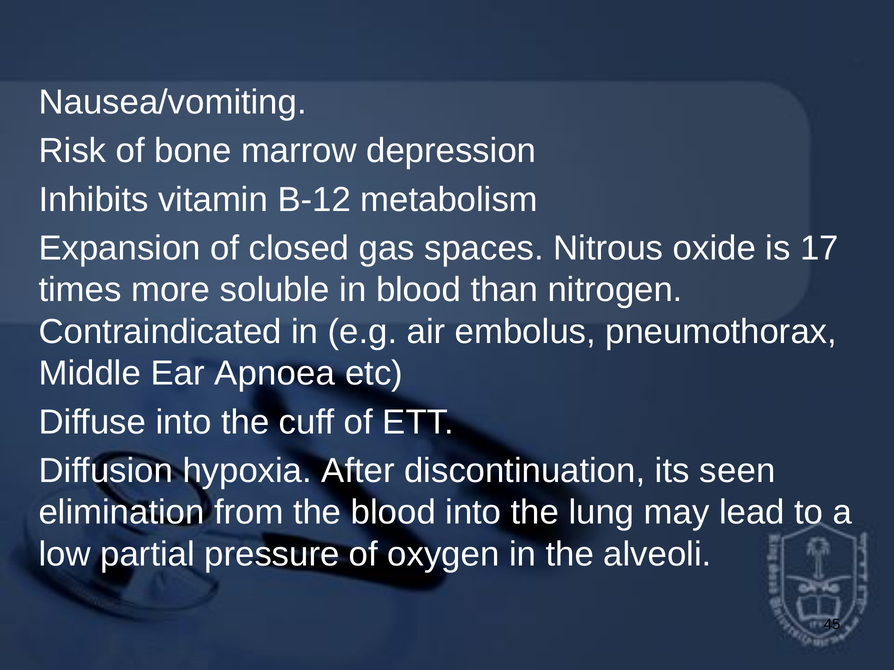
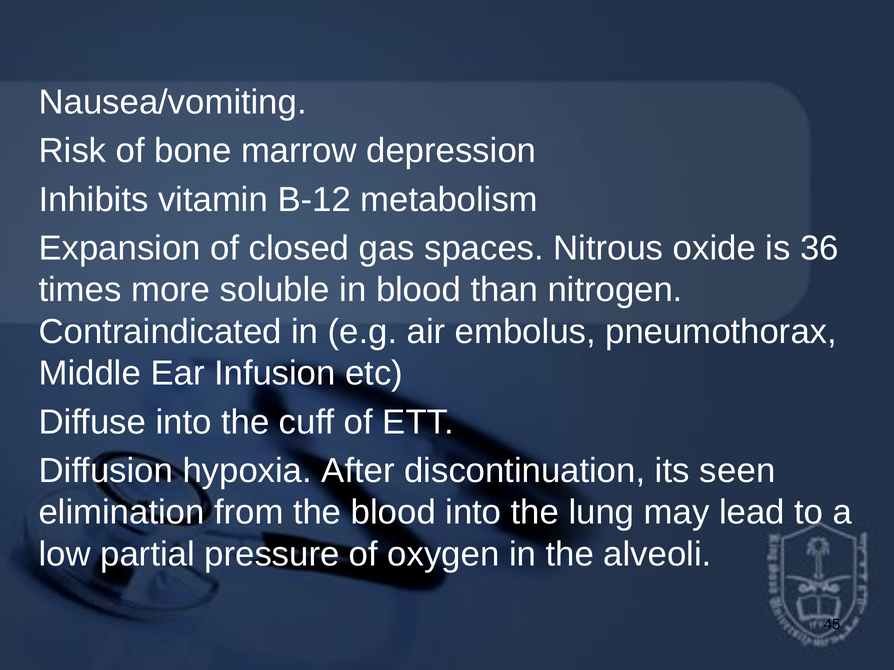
17: 17 -> 36
Apnoea: Apnoea -> Infusion
